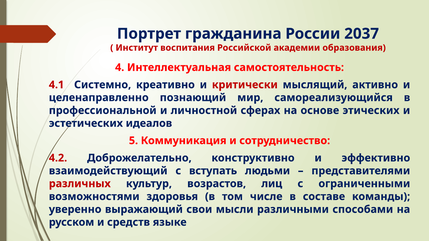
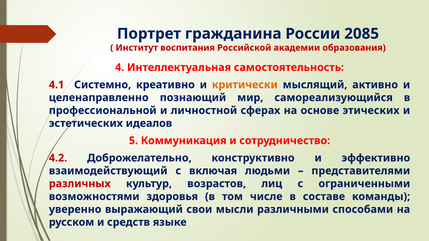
2037: 2037 -> 2085
критически colour: red -> orange
вступать: вступать -> включая
